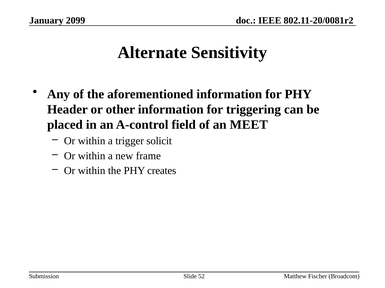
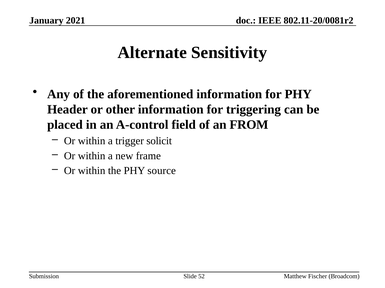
2099: 2099 -> 2021
MEET: MEET -> FROM
creates: creates -> source
